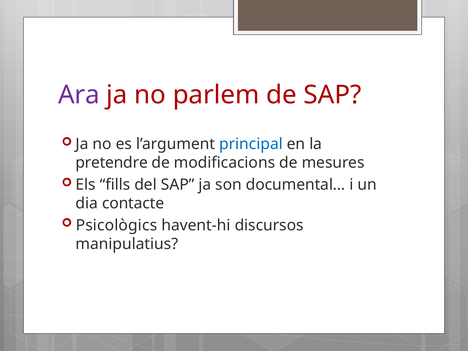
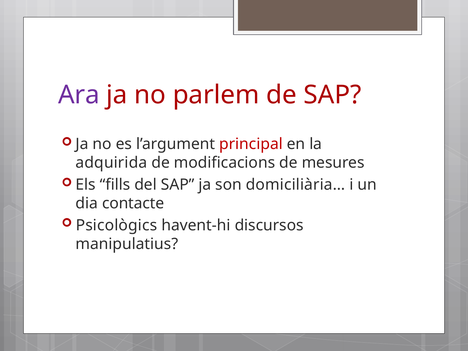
principal colour: blue -> red
pretendre: pretendre -> adquirida
documental…: documental… -> domiciliària…
